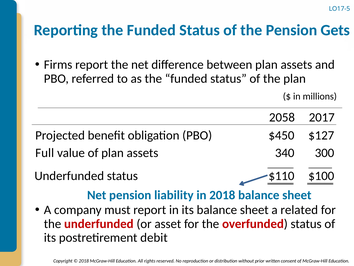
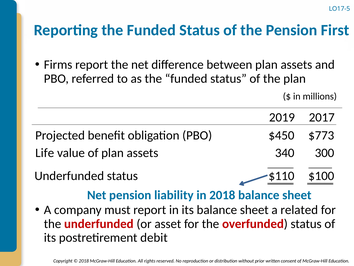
Gets: Gets -> First
2058: 2058 -> 2019
$127: $127 -> $773
Full: Full -> Life
